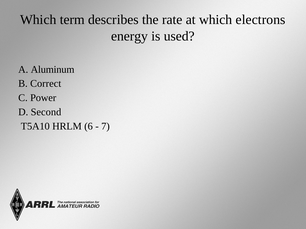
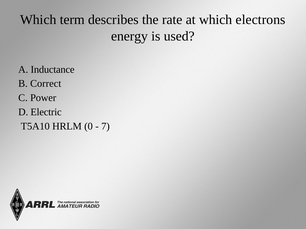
Aluminum: Aluminum -> Inductance
Second: Second -> Electric
6: 6 -> 0
